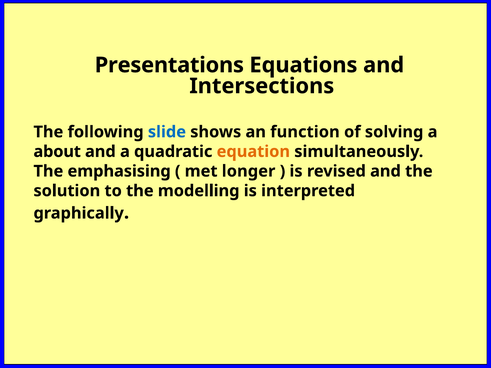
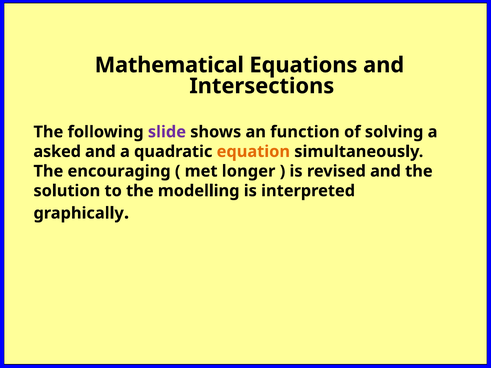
Presentations: Presentations -> Mathematical
slide colour: blue -> purple
about: about -> asked
emphasising: emphasising -> encouraging
